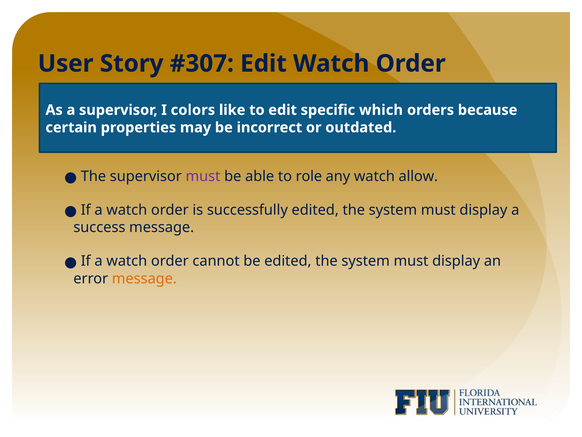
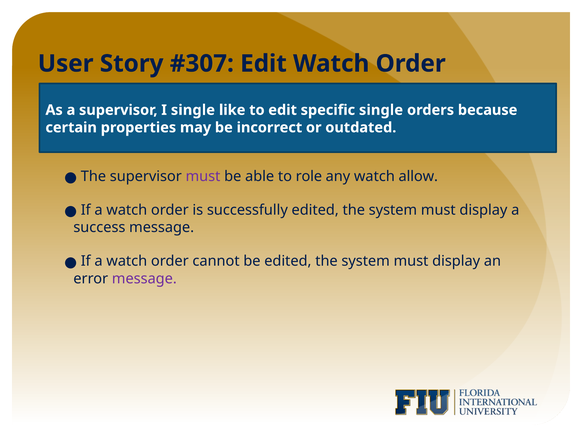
I colors: colors -> single
specific which: which -> single
message at (144, 278) colour: orange -> purple
